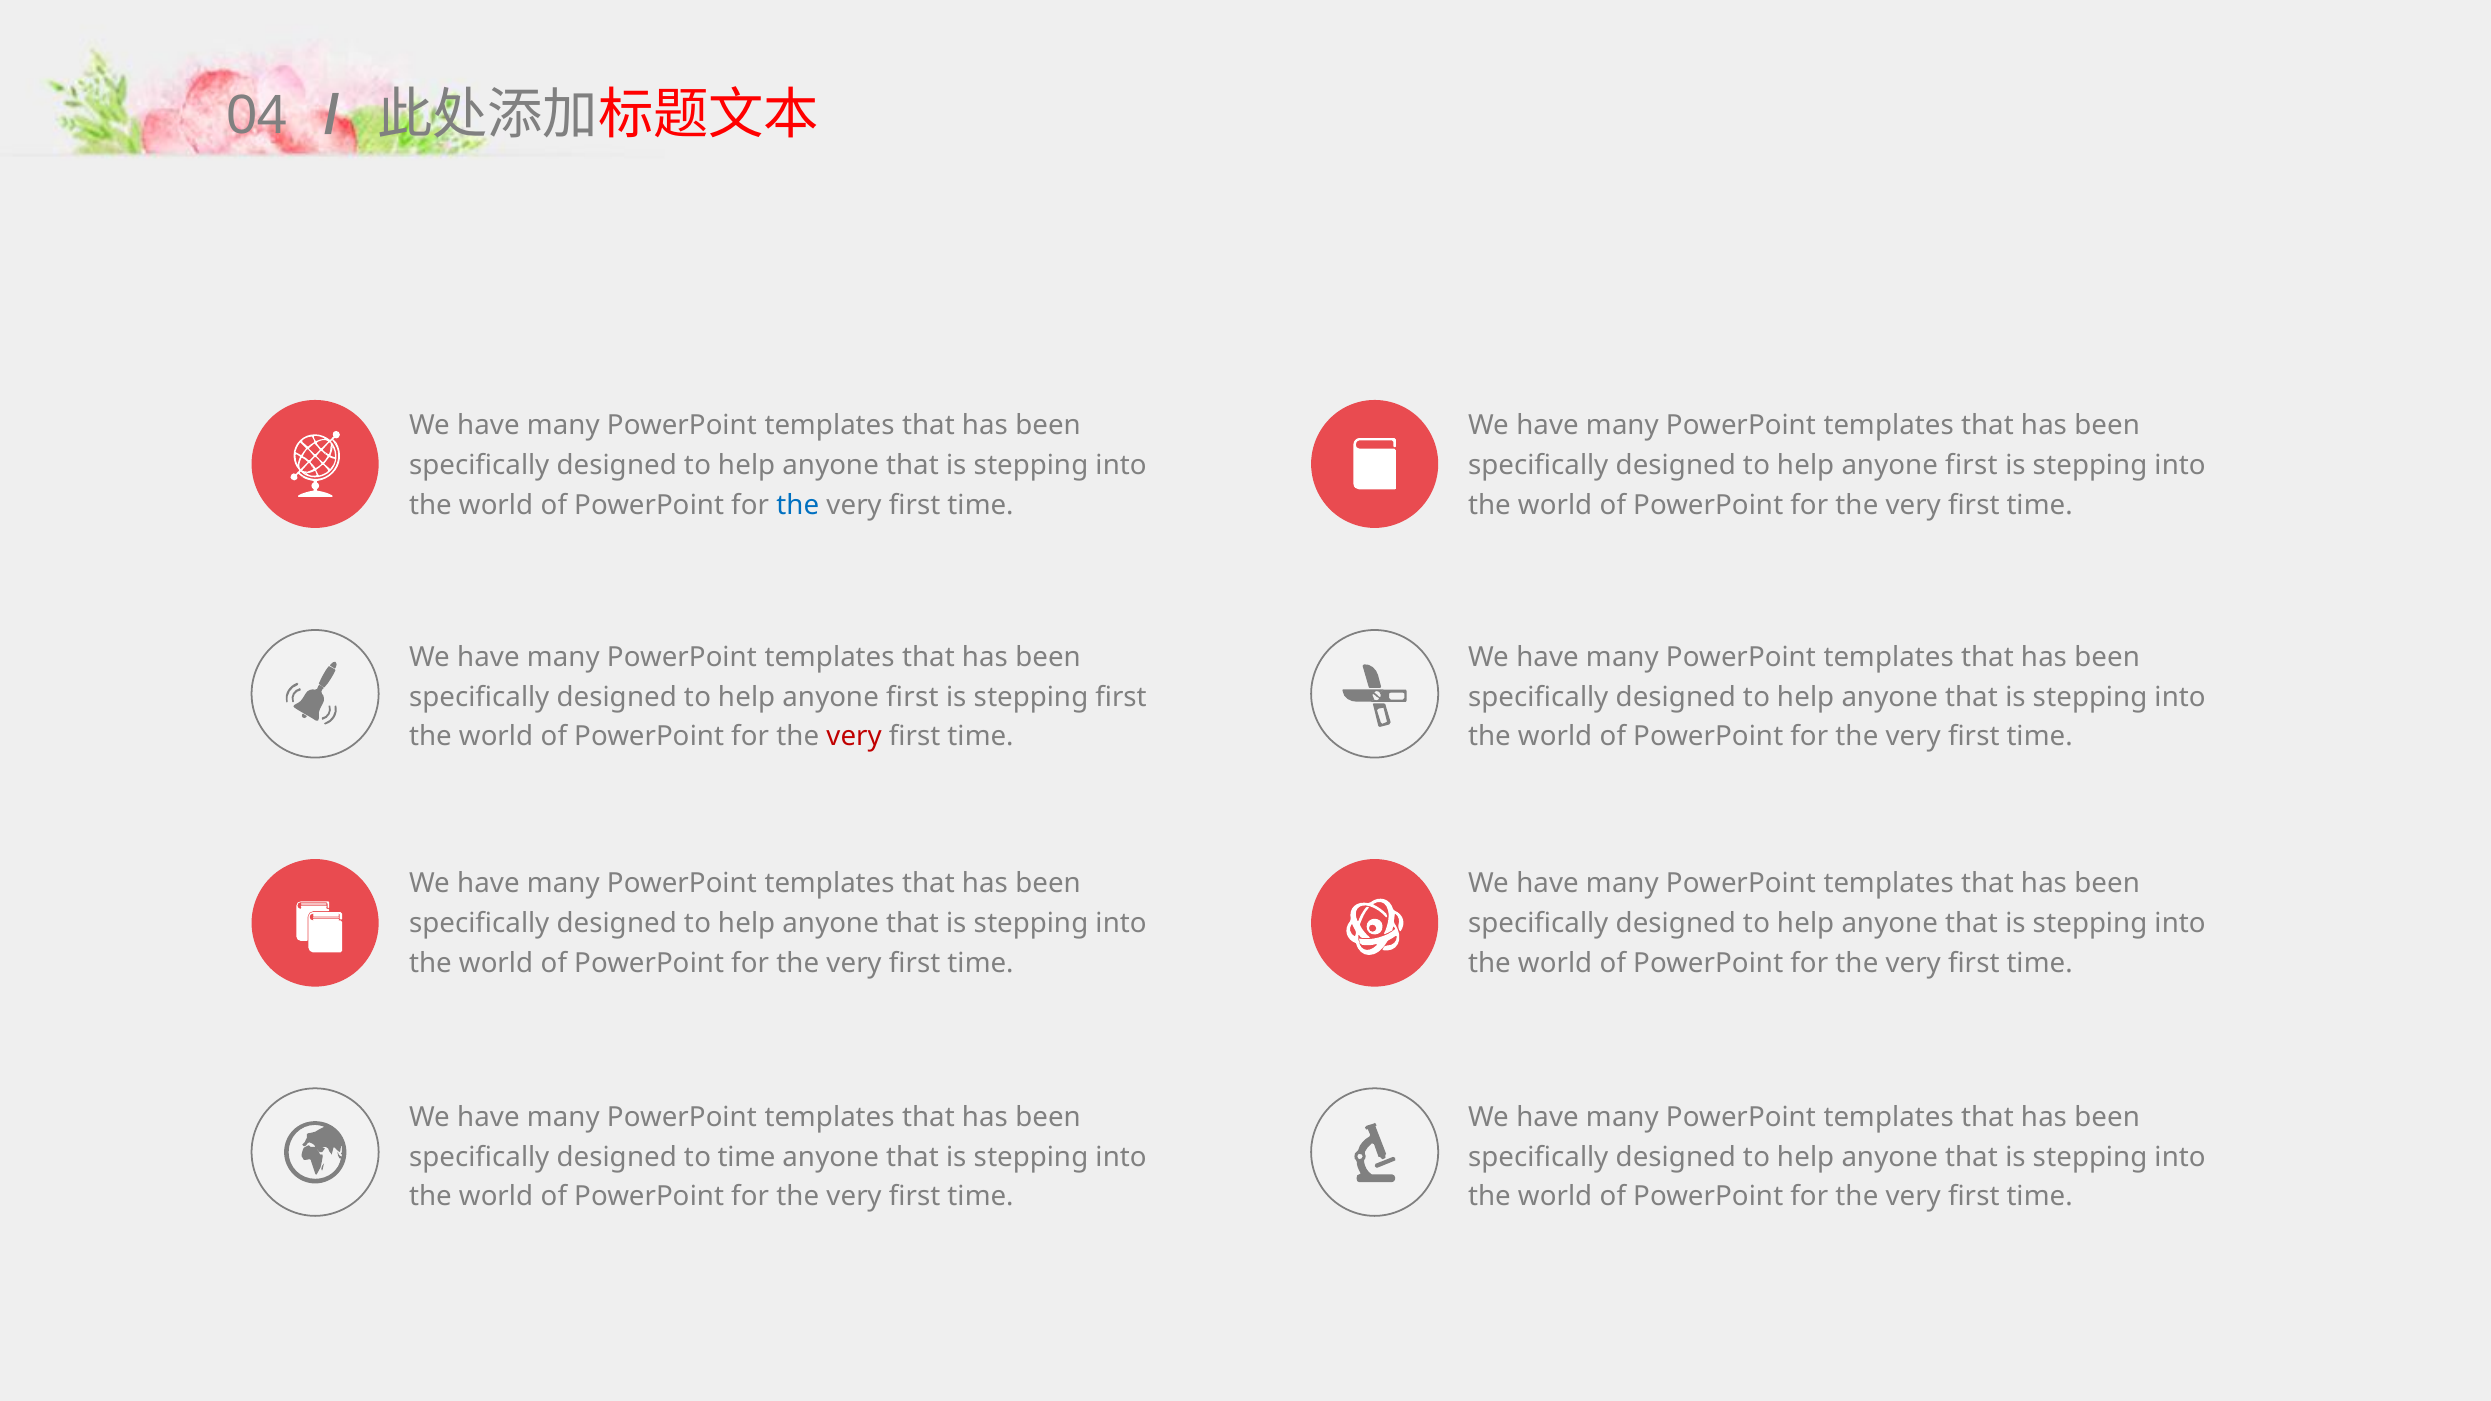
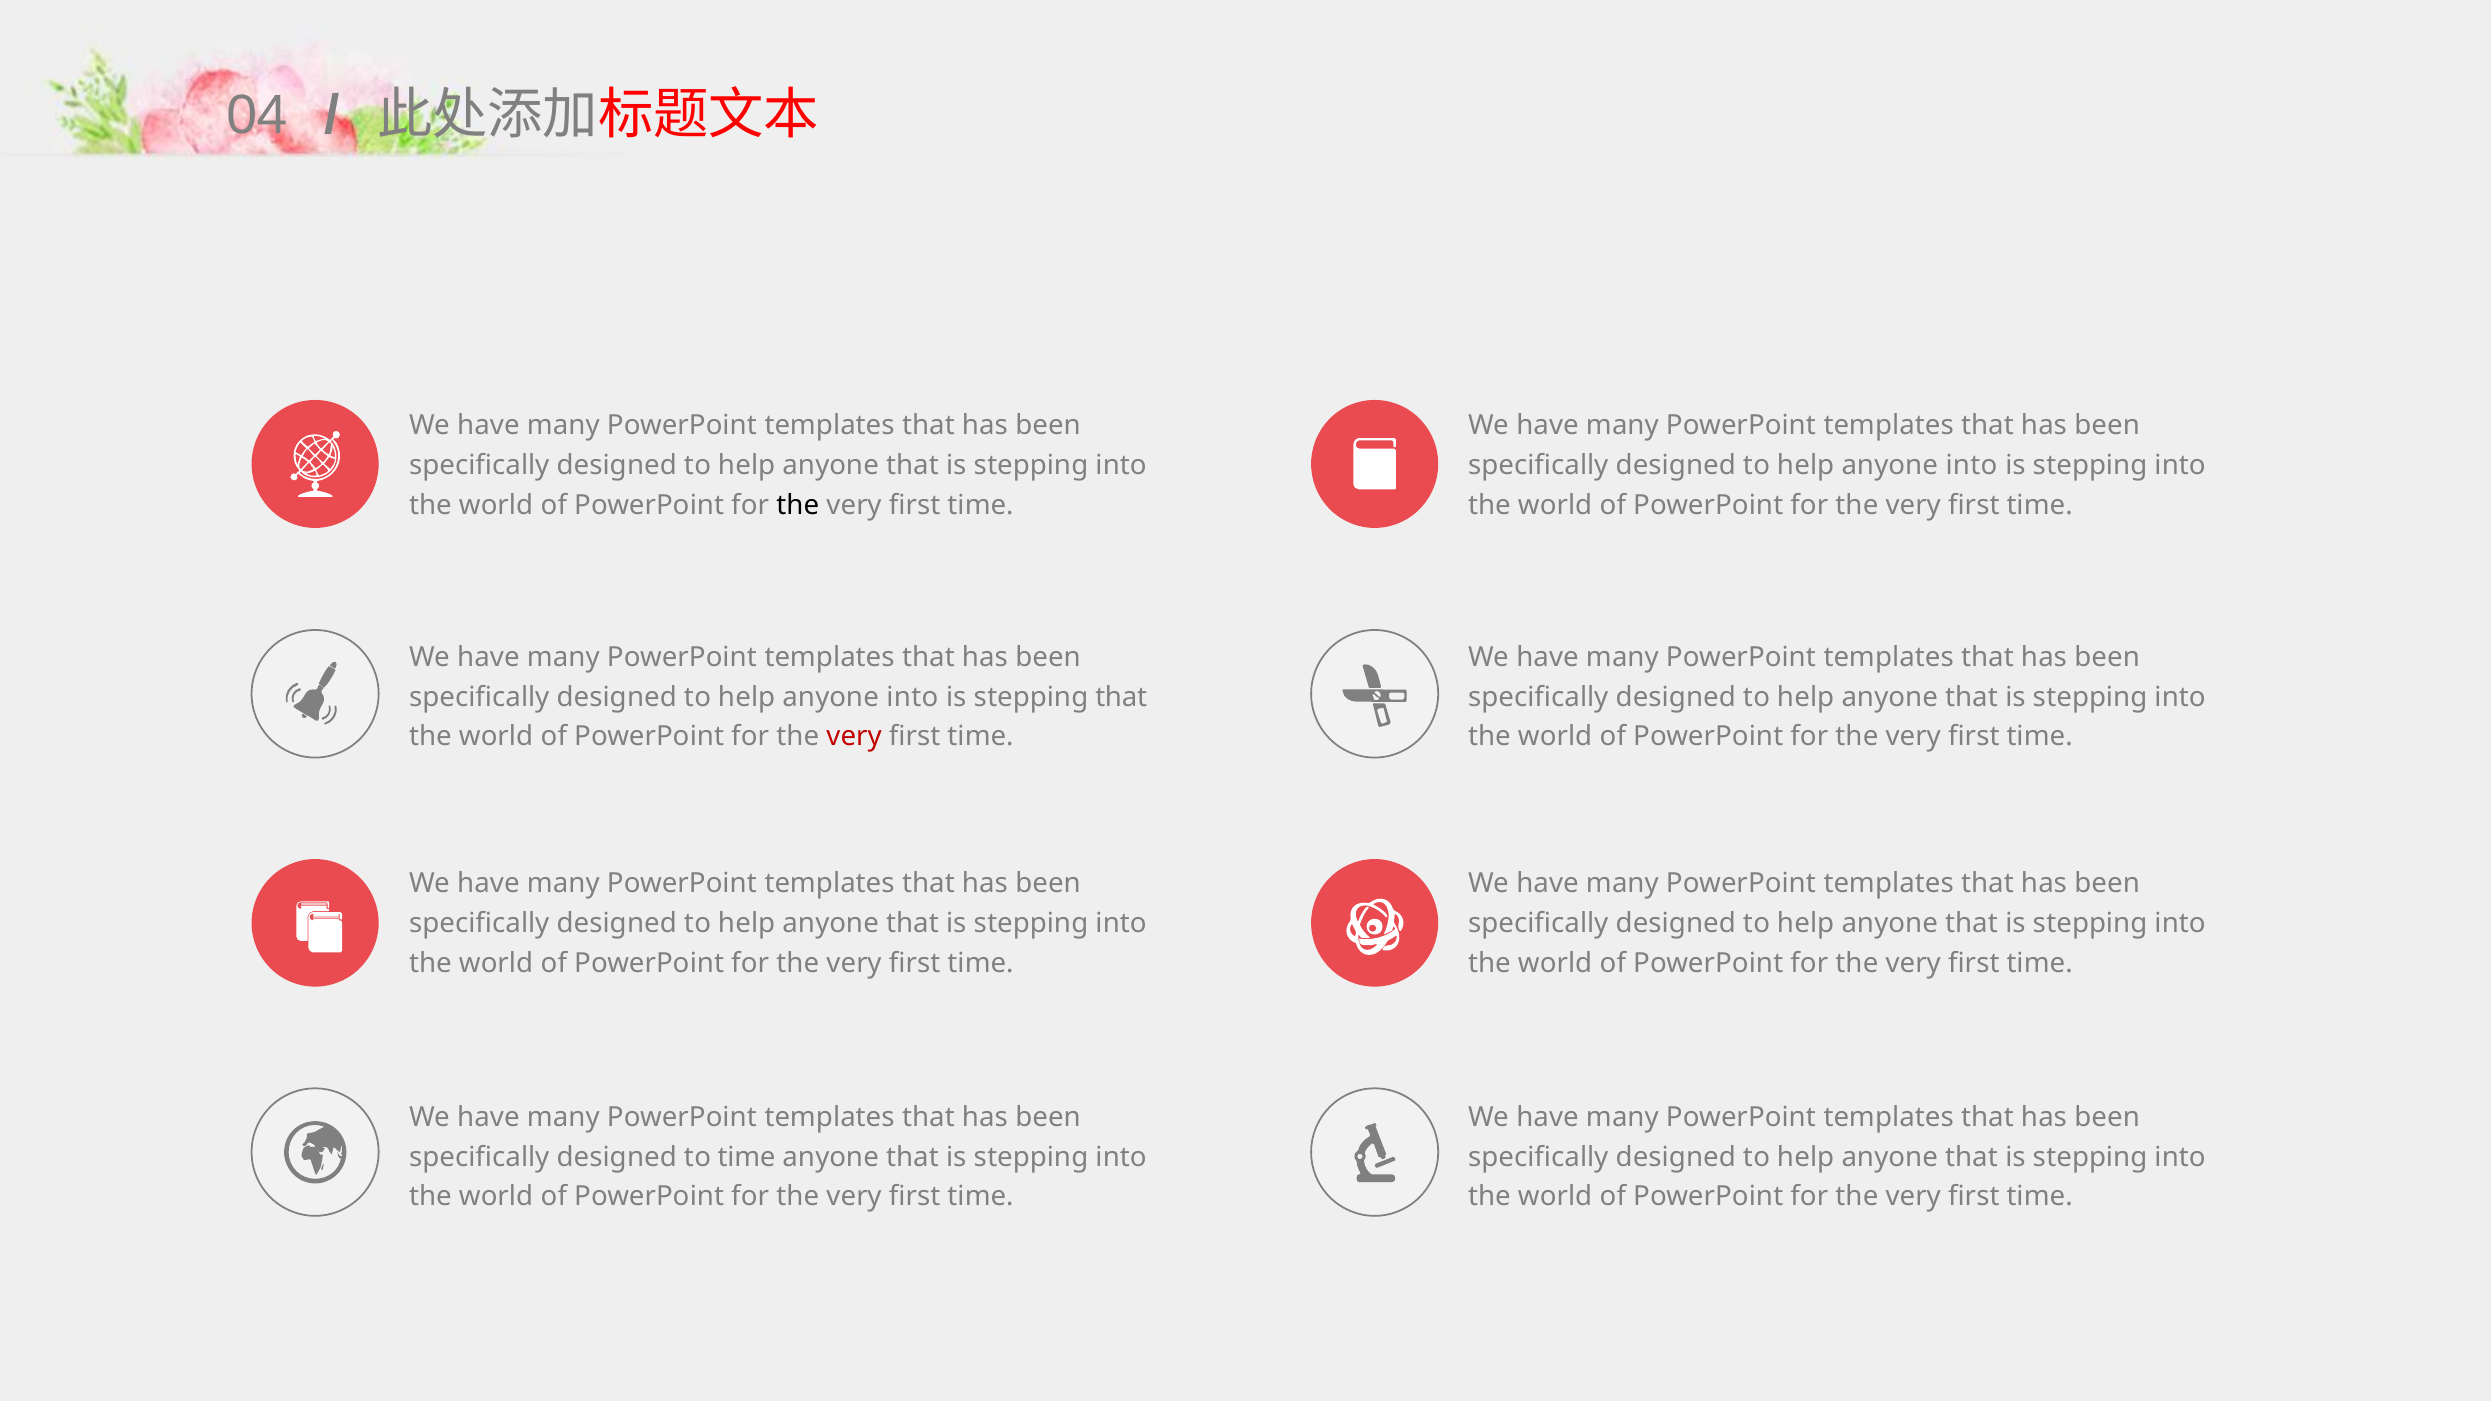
first at (1971, 465): first -> into
the at (798, 505) colour: blue -> black
first at (912, 697): first -> into
stepping first: first -> that
